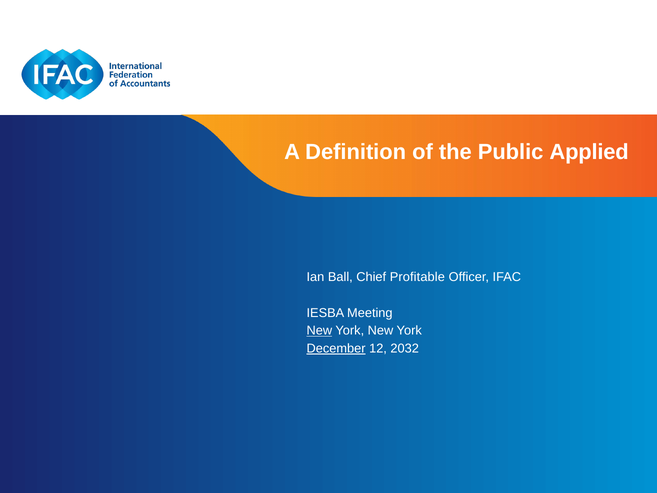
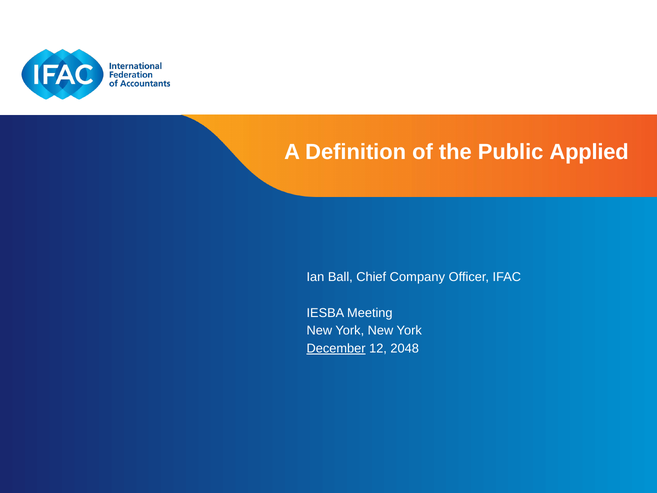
Profitable: Profitable -> Company
New at (319, 331) underline: present -> none
2032: 2032 -> 2048
